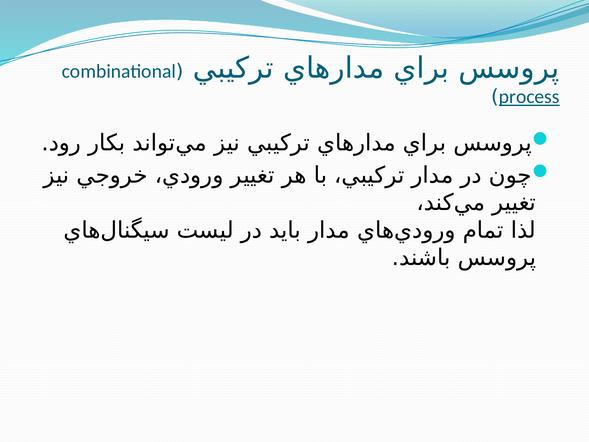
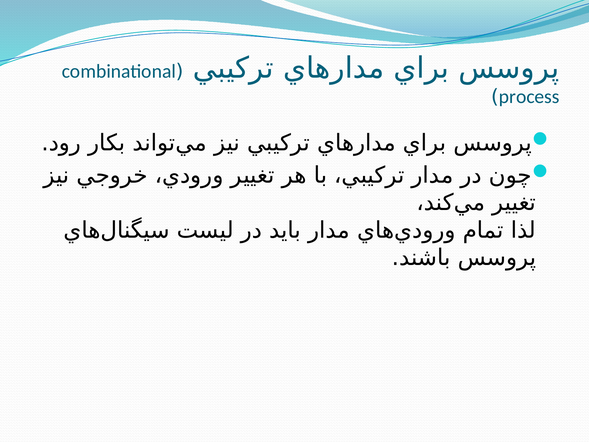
process underline: present -> none
